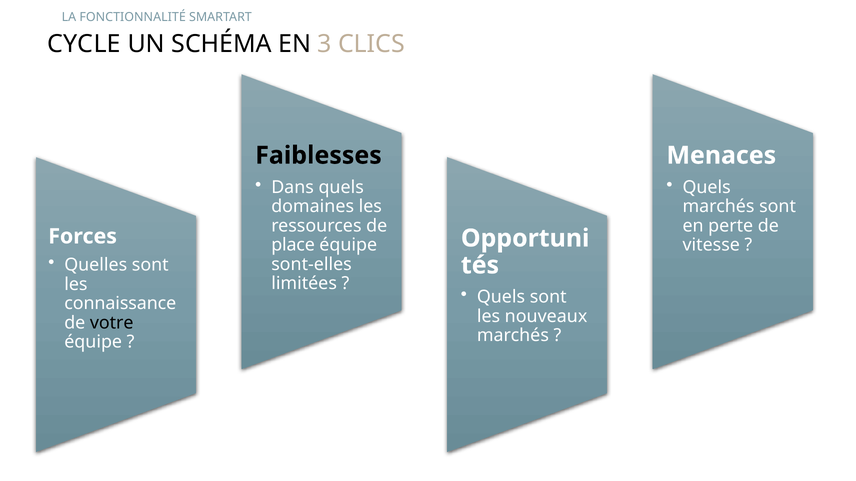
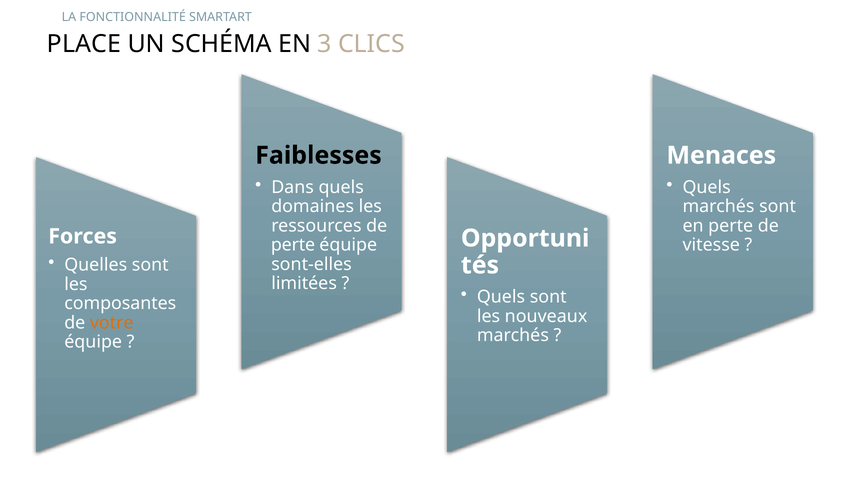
CYCLE: CYCLE -> PLACE
place at (293, 245): place -> perte
connaissance: connaissance -> composantes
votre colour: black -> orange
